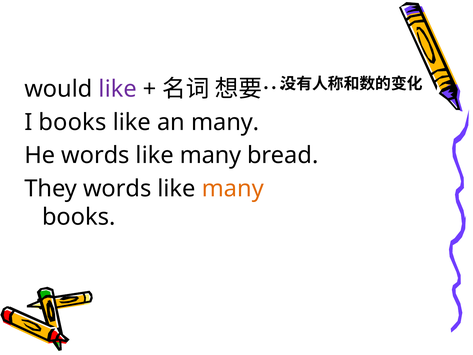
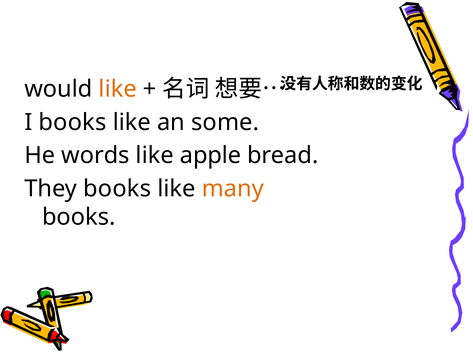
like at (118, 89) colour: purple -> orange
an many: many -> some
many at (211, 155): many -> apple
They words: words -> books
